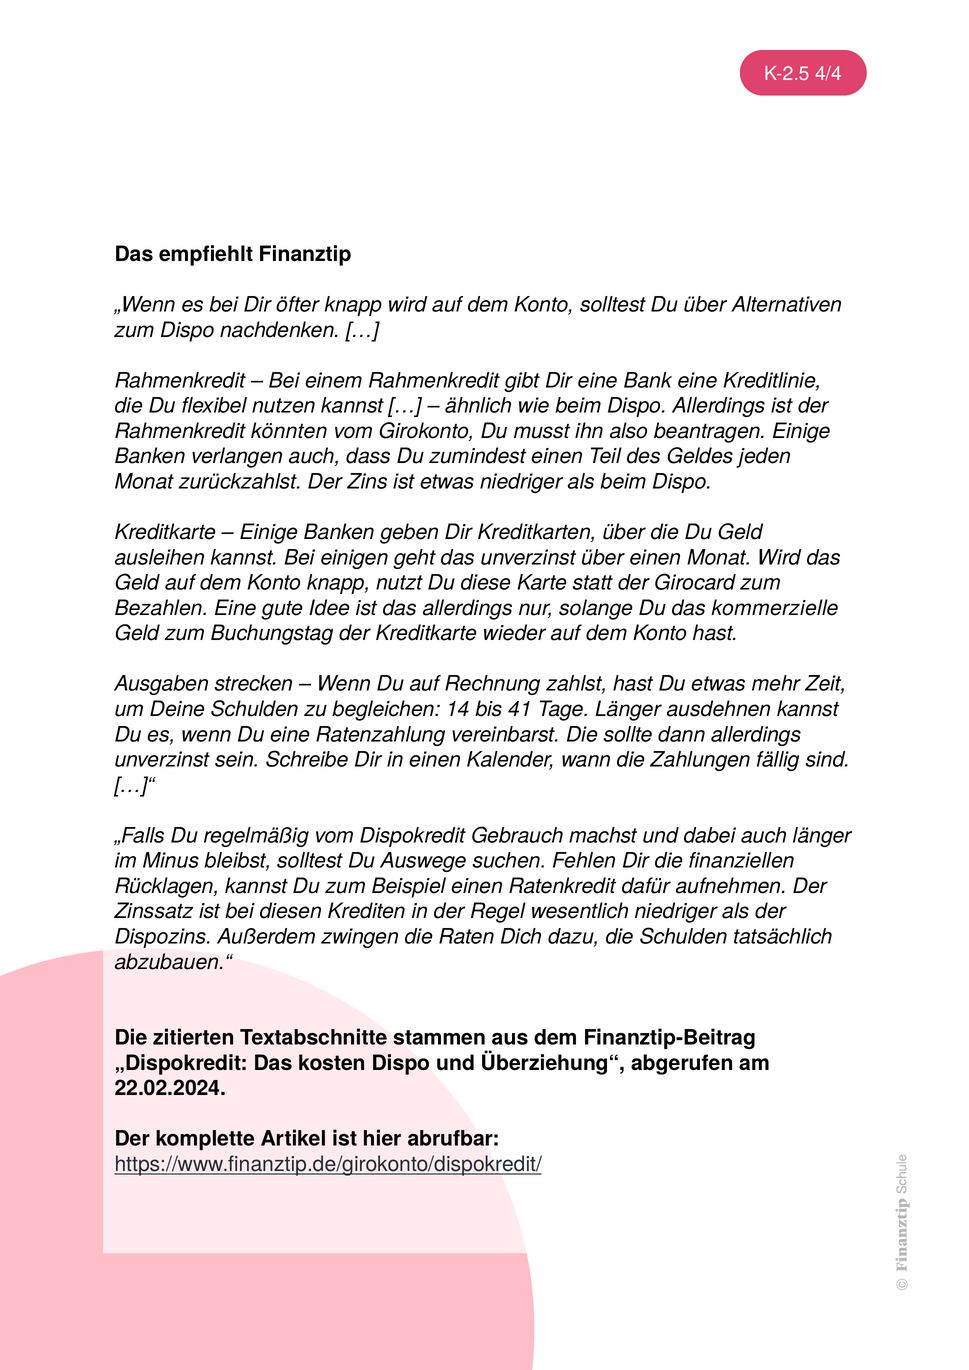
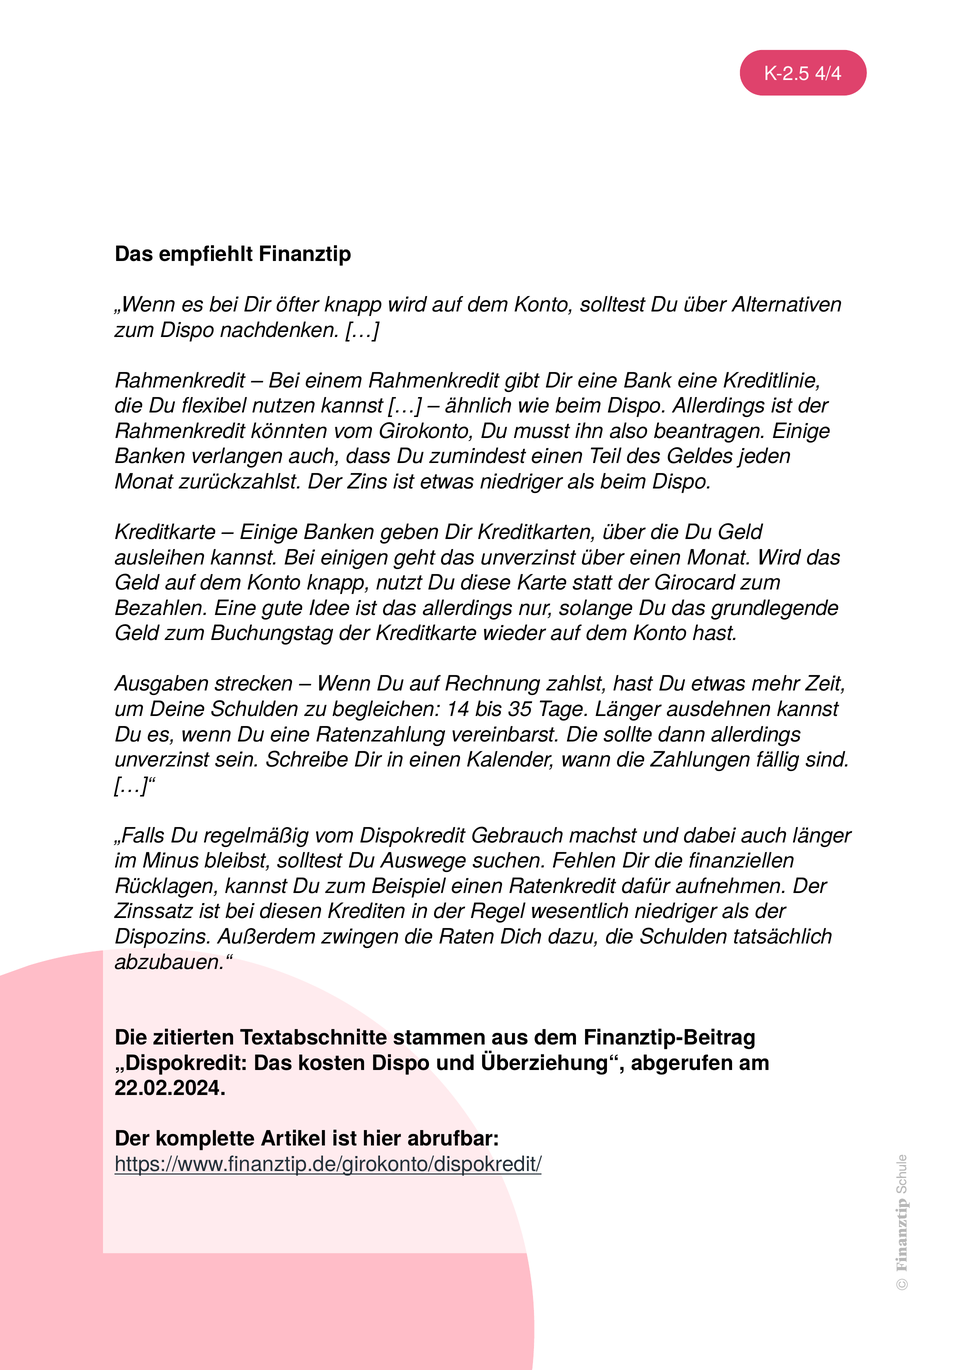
kommerzielle: kommerzielle -> grundlegende
41: 41 -> 35
